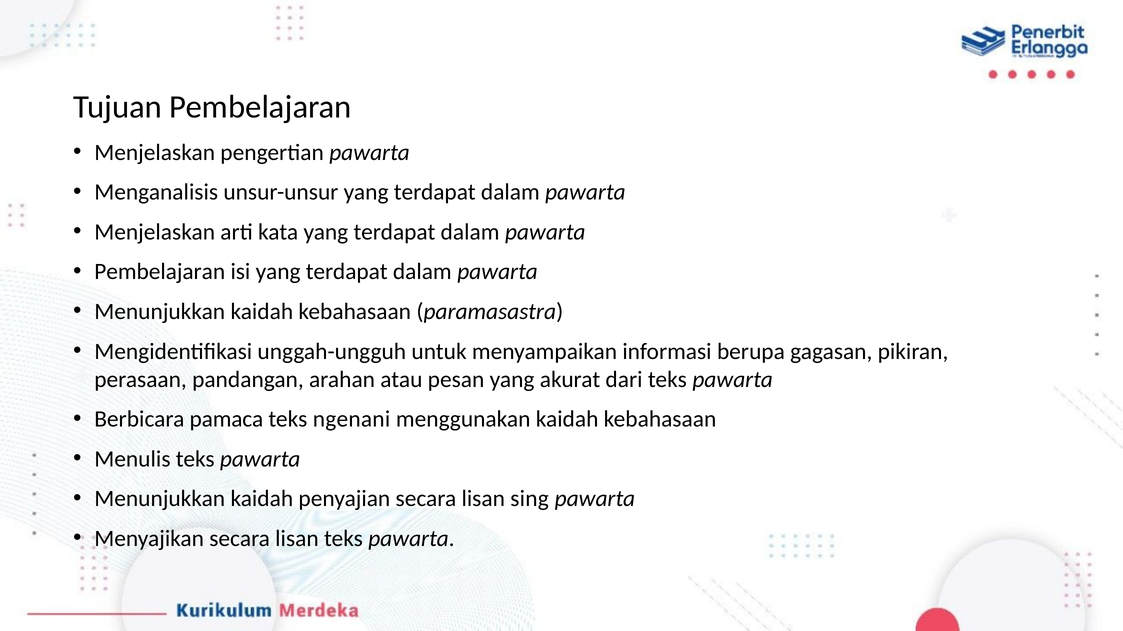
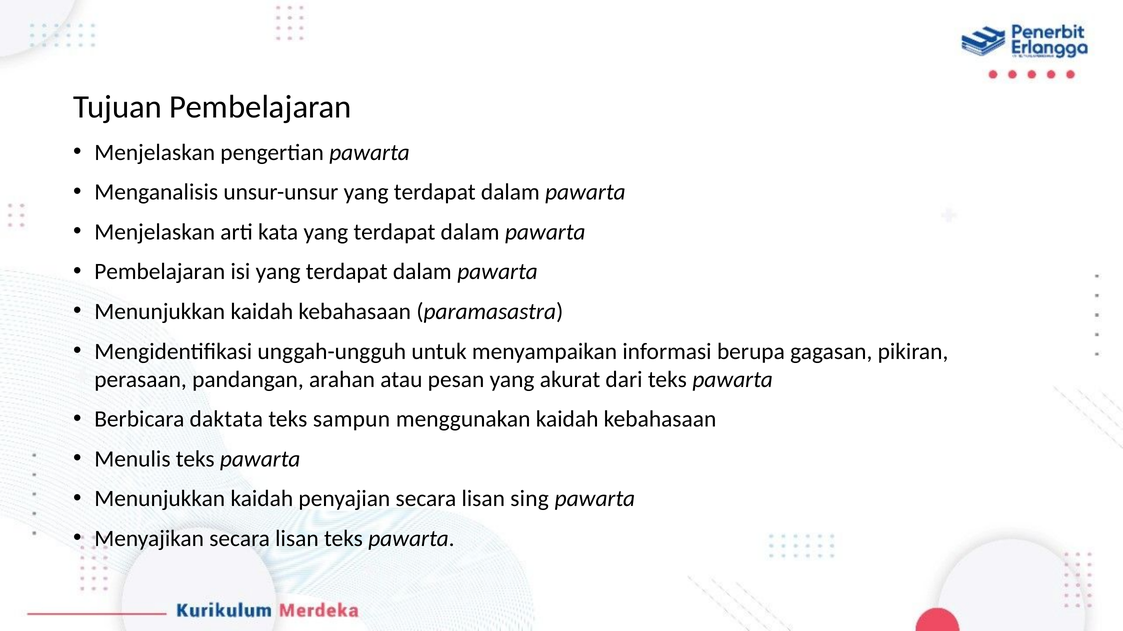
pamaca: pamaca -> daktata
ngenani: ngenani -> sampun
